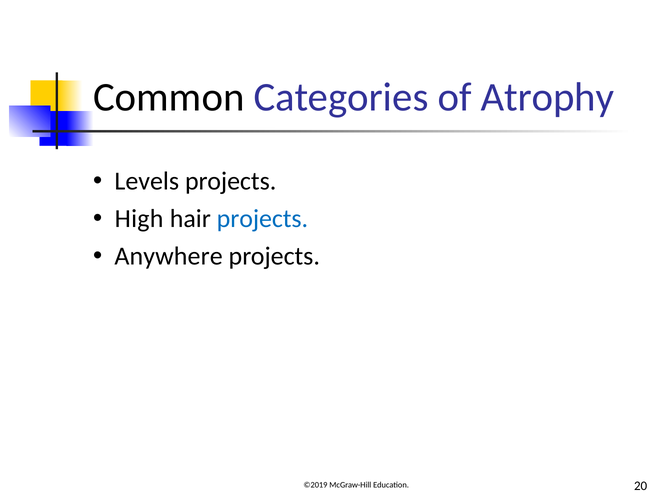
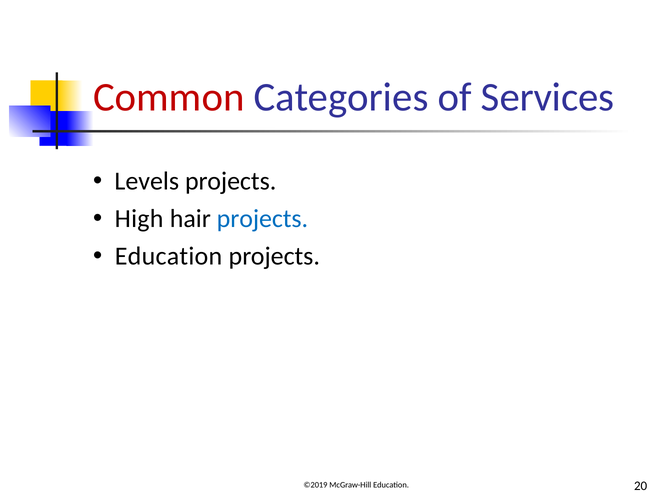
Common colour: black -> red
Atrophy: Atrophy -> Services
Anywhere at (169, 256): Anywhere -> Education
